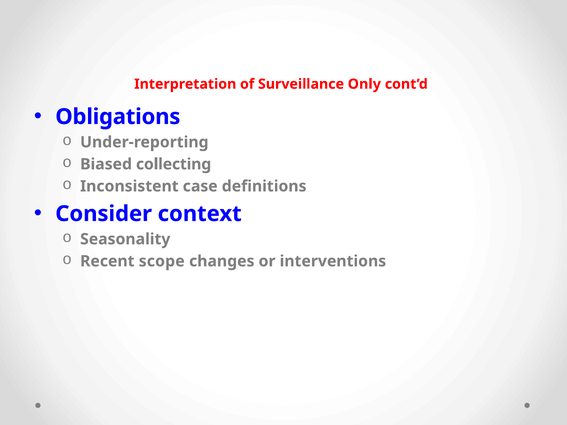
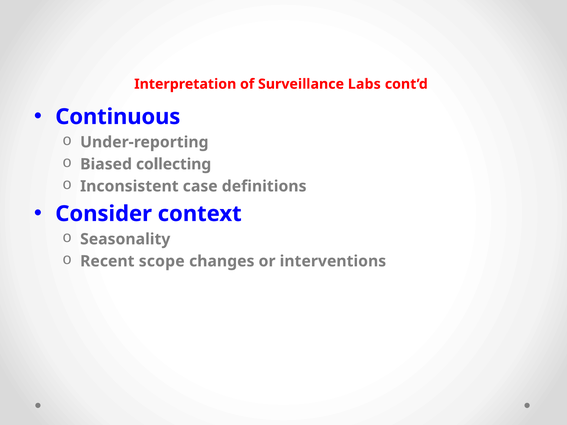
Only: Only -> Labs
Obligations: Obligations -> Continuous
